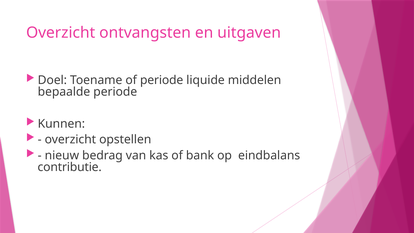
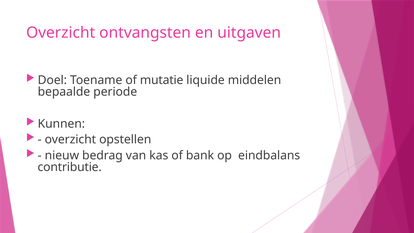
of periode: periode -> mutatie
